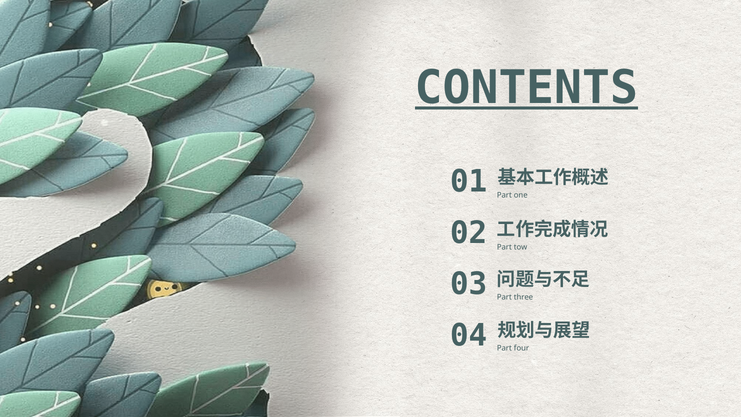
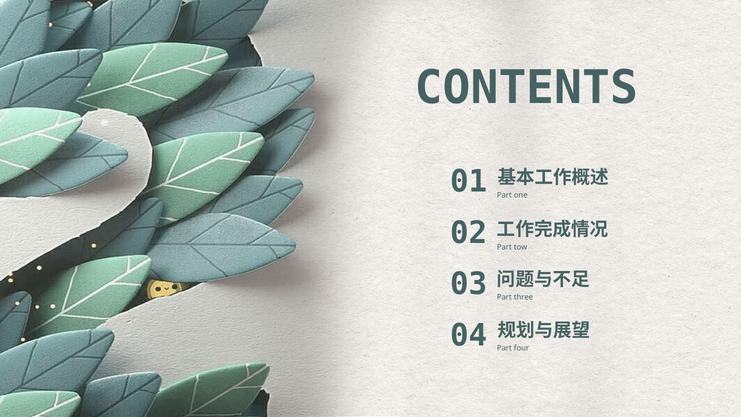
CONTENTS underline: present -> none
